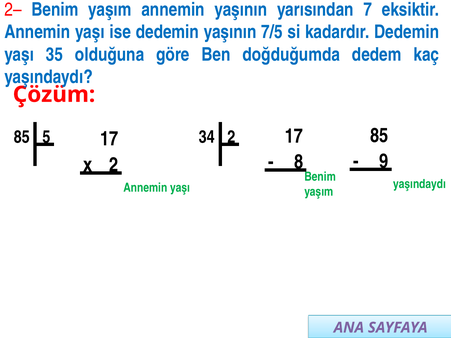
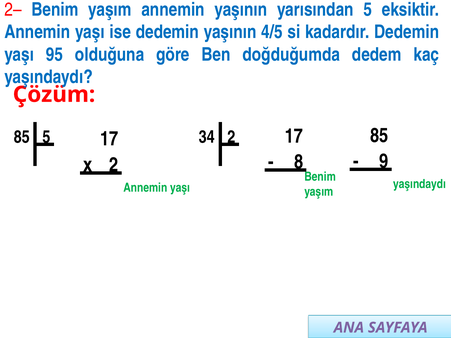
yarısından 7: 7 -> 5
7/5: 7/5 -> 4/5
35: 35 -> 95
